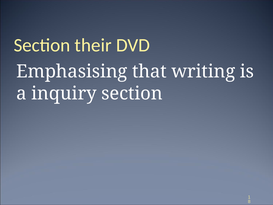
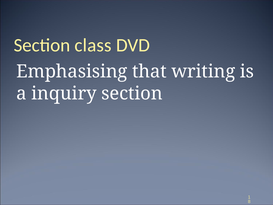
their: their -> class
